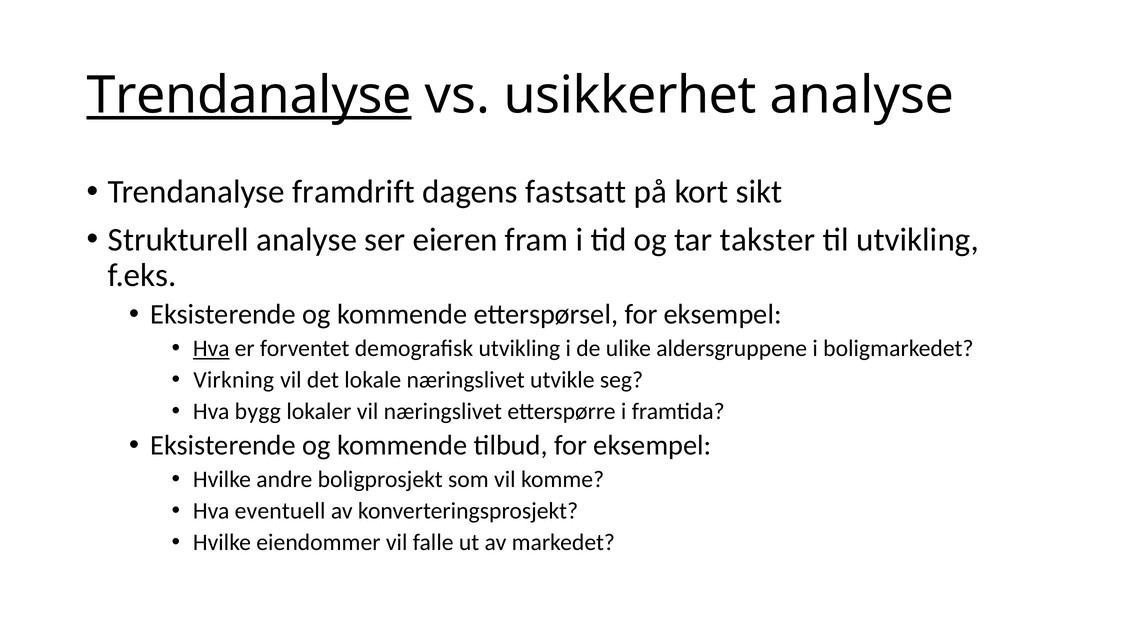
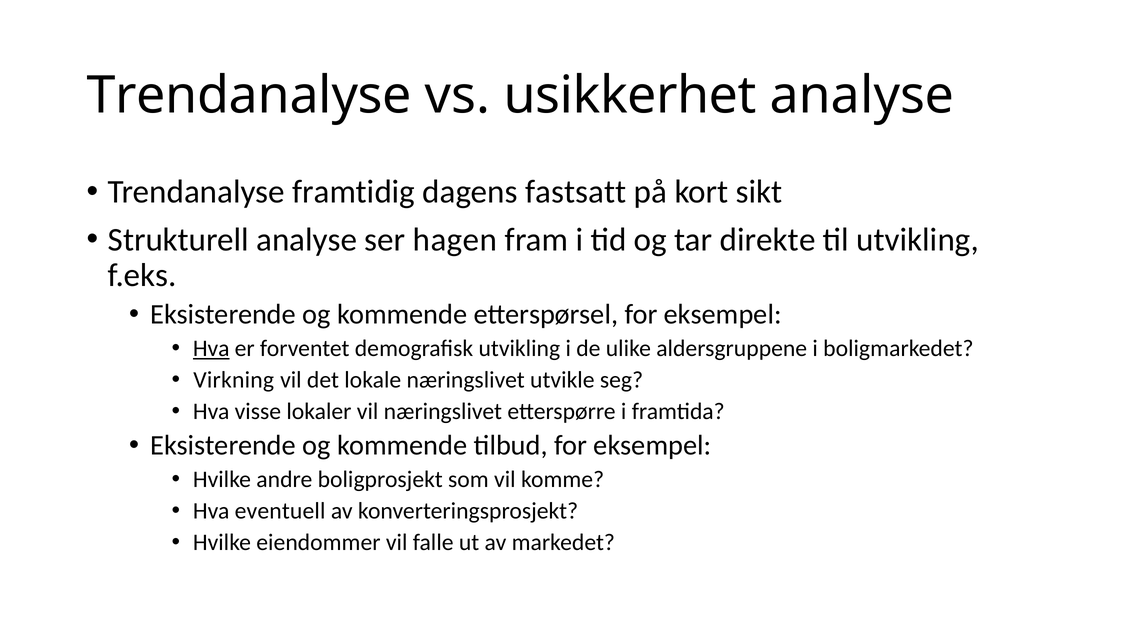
Trendanalyse at (249, 95) underline: present -> none
framdrift: framdrift -> framtidig
eieren: eieren -> hagen
takster: takster -> direkte
bygg: bygg -> visse
